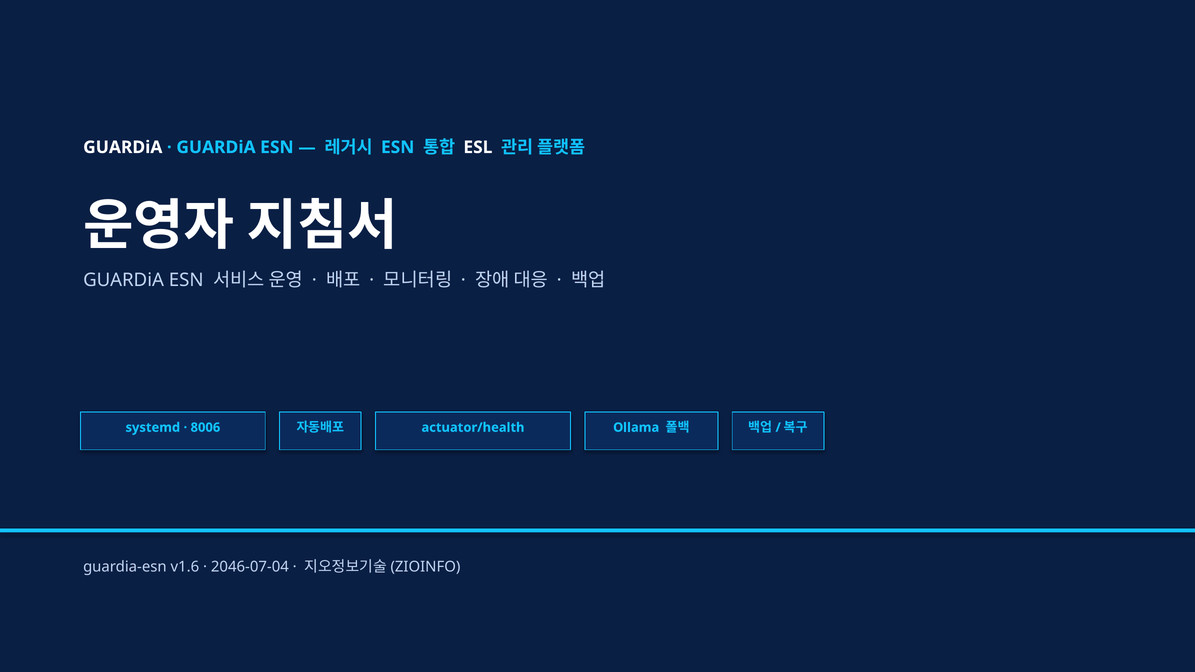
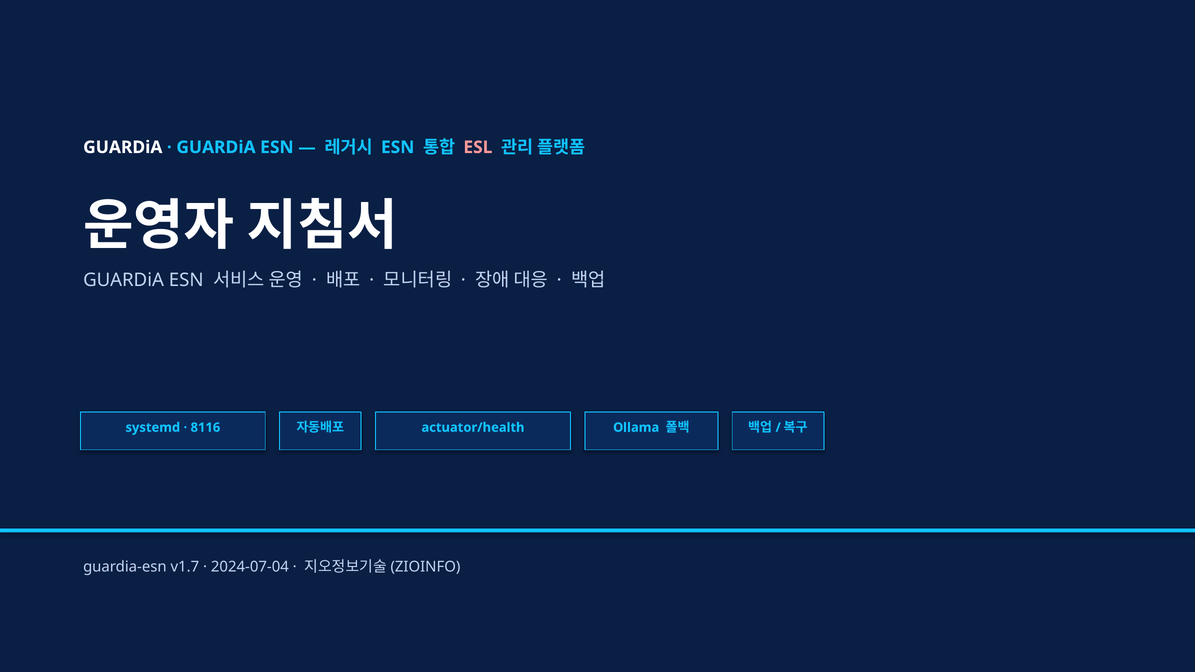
ESL colour: white -> pink
8006: 8006 -> 8116
v1.6: v1.6 -> v1.7
2046-07-04: 2046-07-04 -> 2024-07-04
